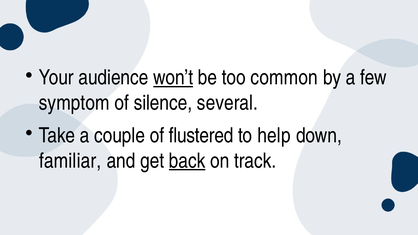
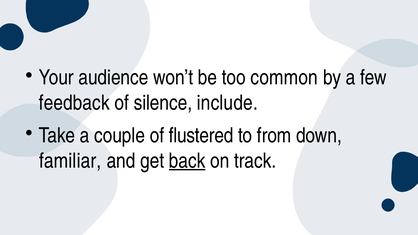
won’t underline: present -> none
symptom: symptom -> feedback
several: several -> include
help: help -> from
